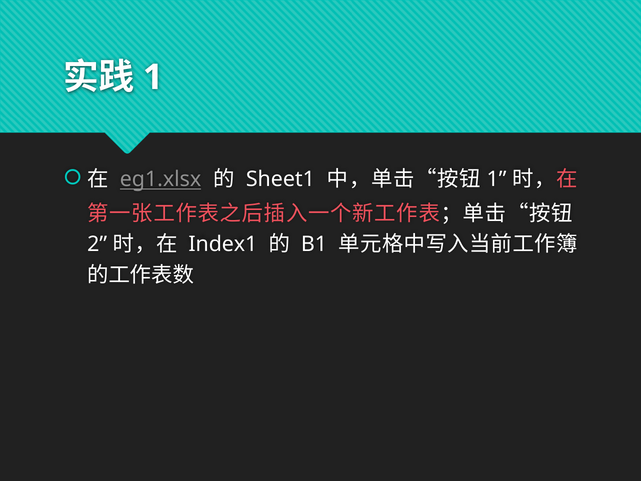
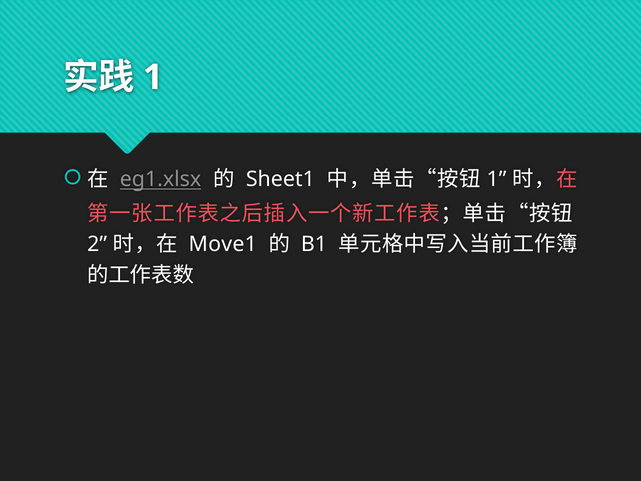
Index1: Index1 -> Move1
